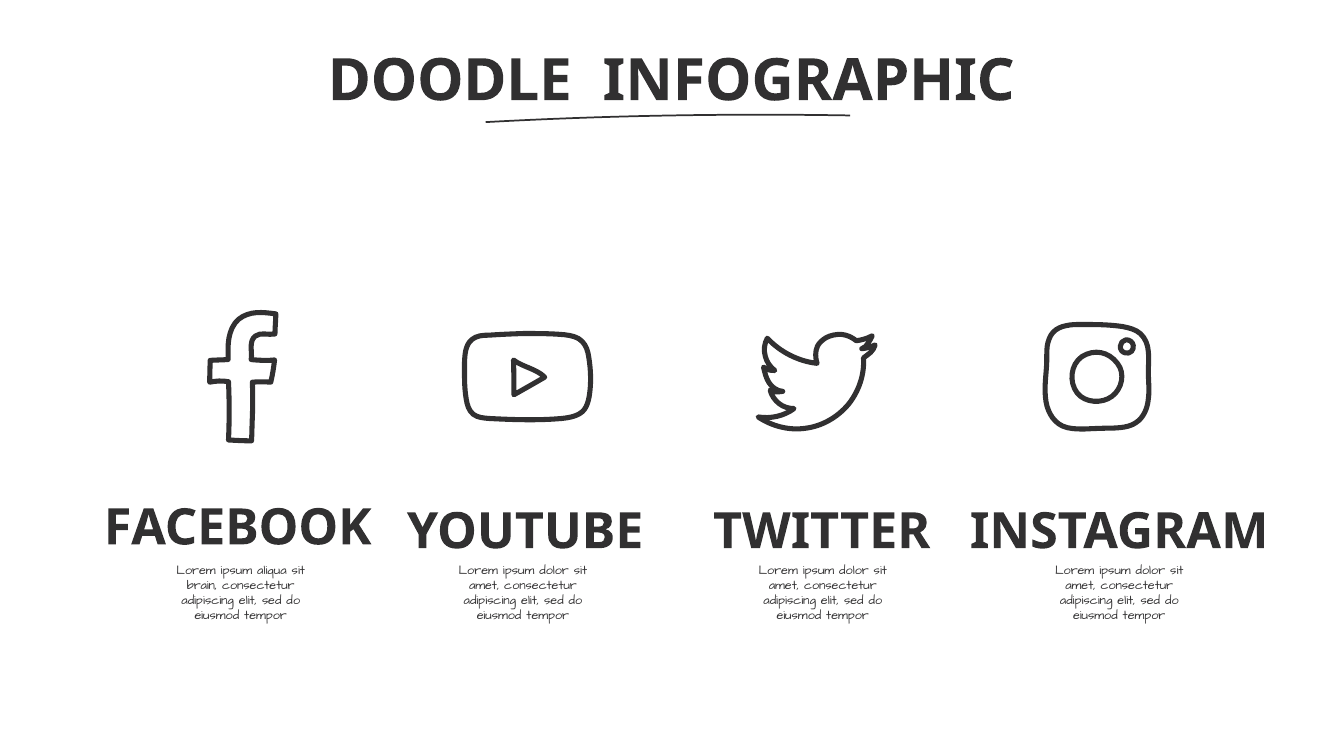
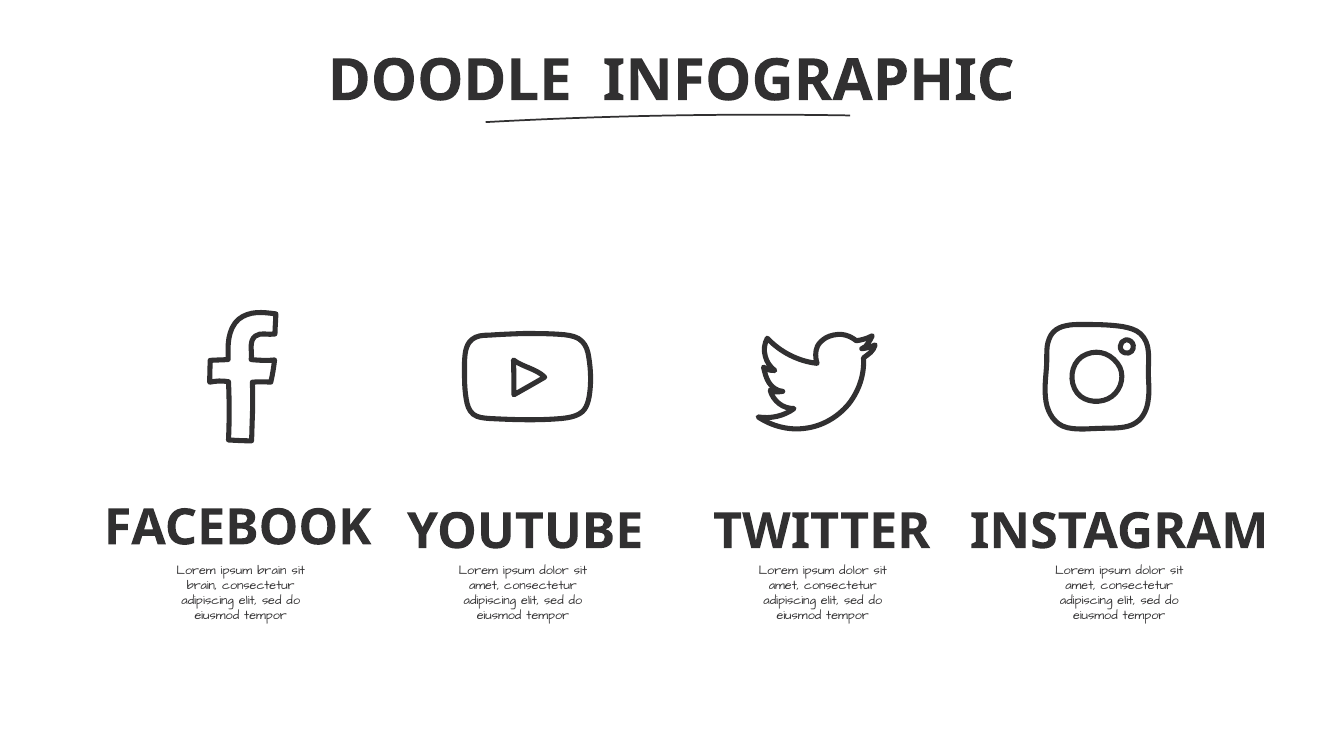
ipsum aliqua: aliqua -> brain
